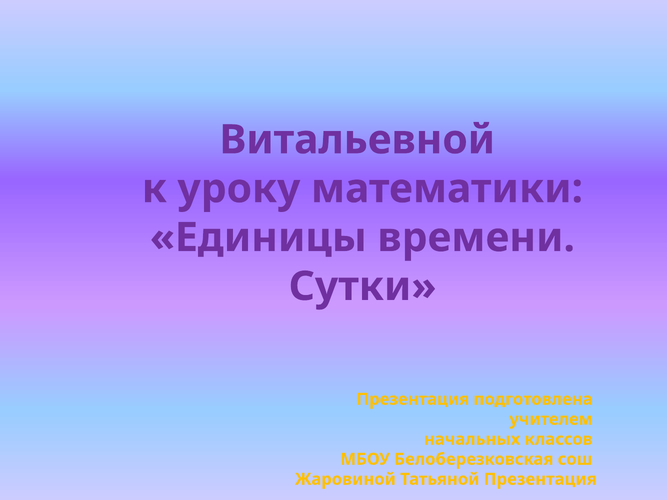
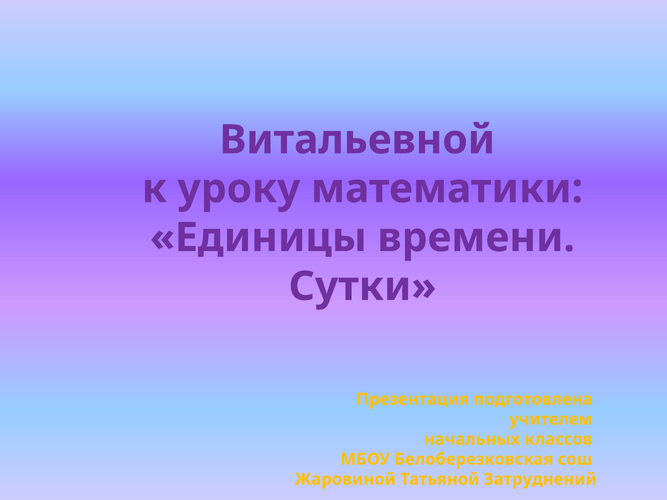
Татьяной Презентация: Презентация -> Затруднений
